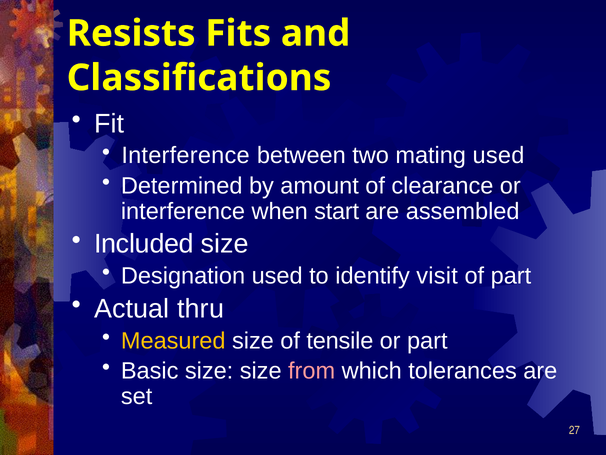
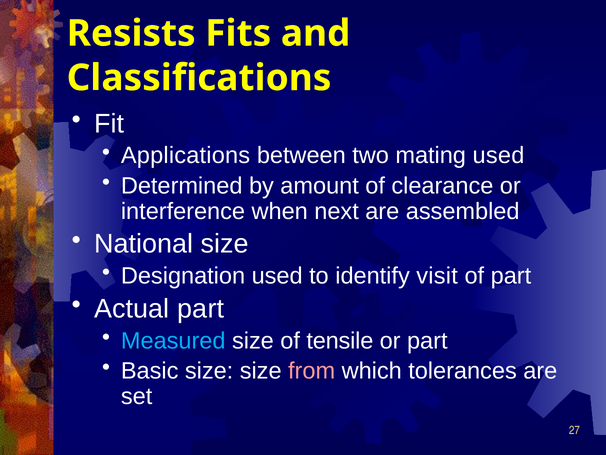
Interference at (186, 156): Interference -> Applications
start: start -> next
Included: Included -> National
Actual thru: thru -> part
Measured colour: yellow -> light blue
